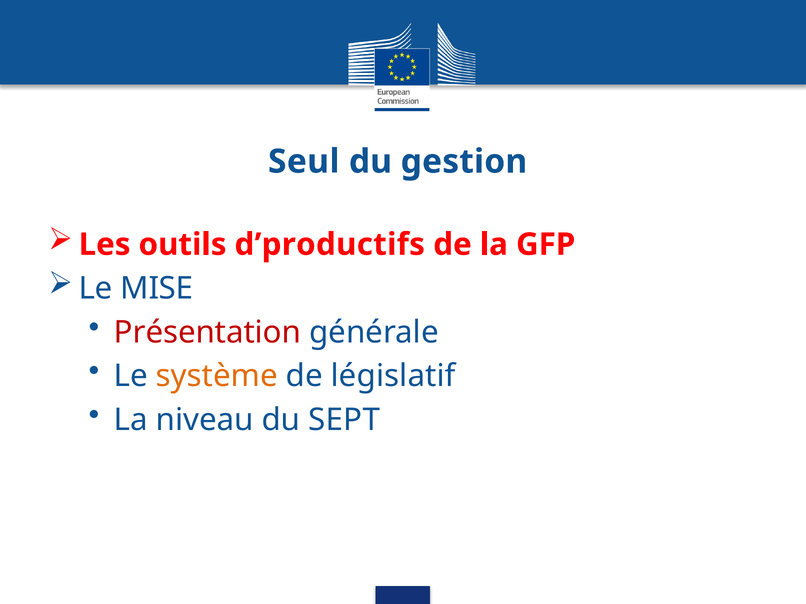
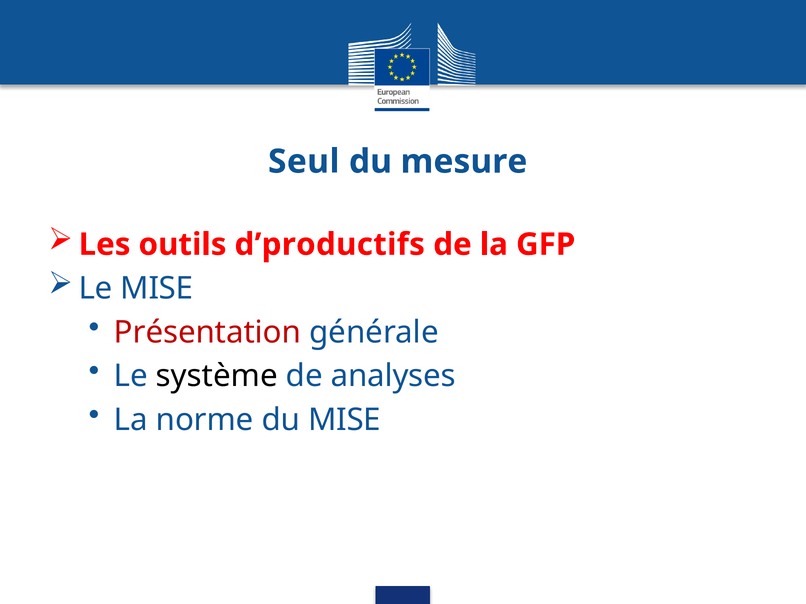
gestion: gestion -> mesure
système colour: orange -> black
législatif: législatif -> analyses
niveau: niveau -> norme
du SEPT: SEPT -> MISE
